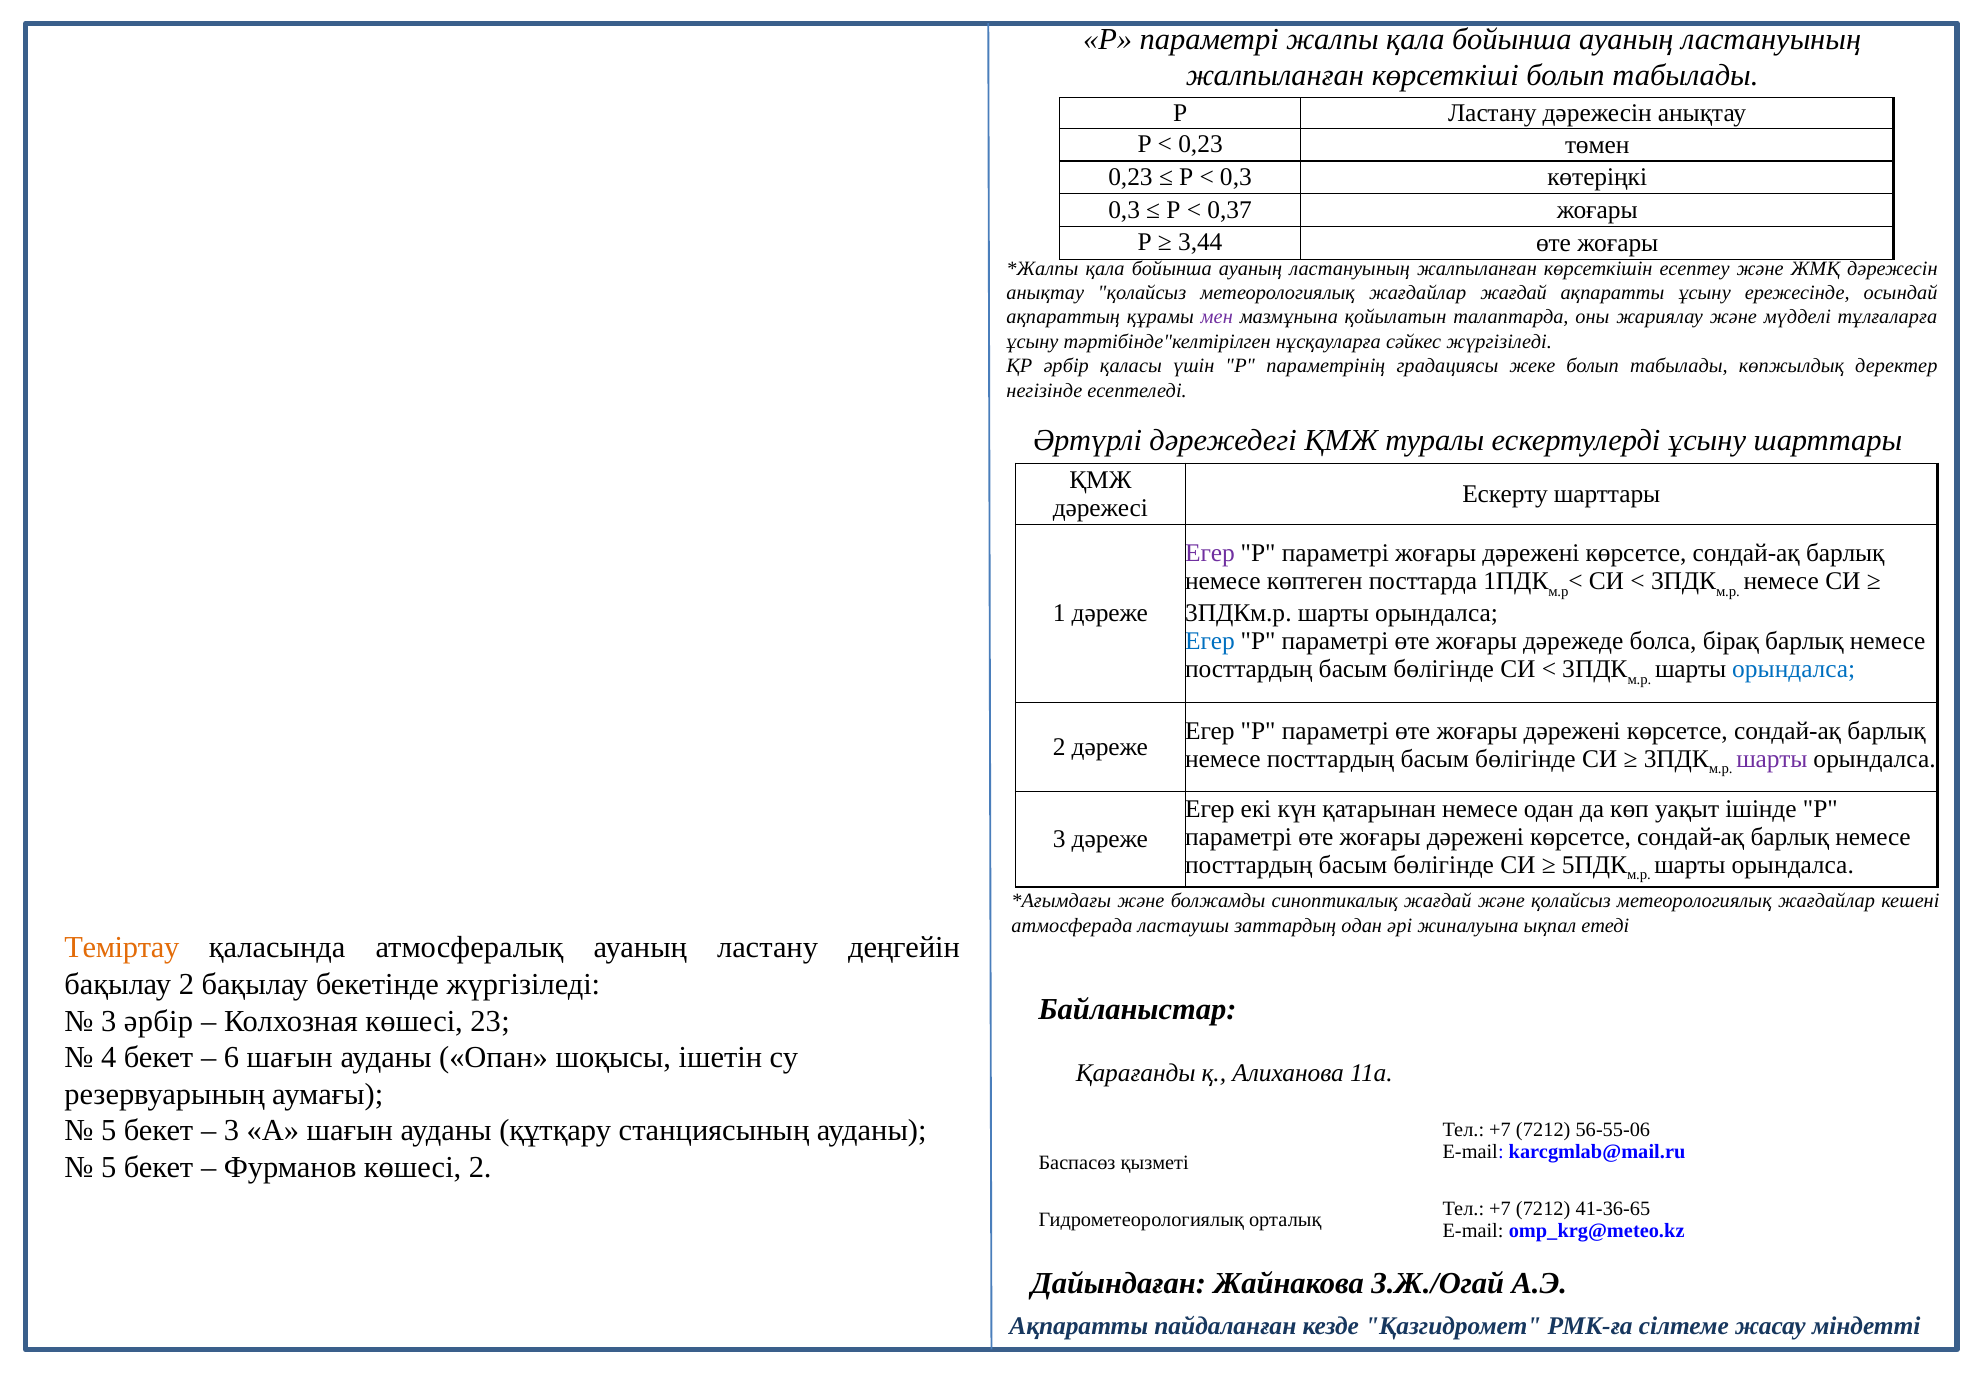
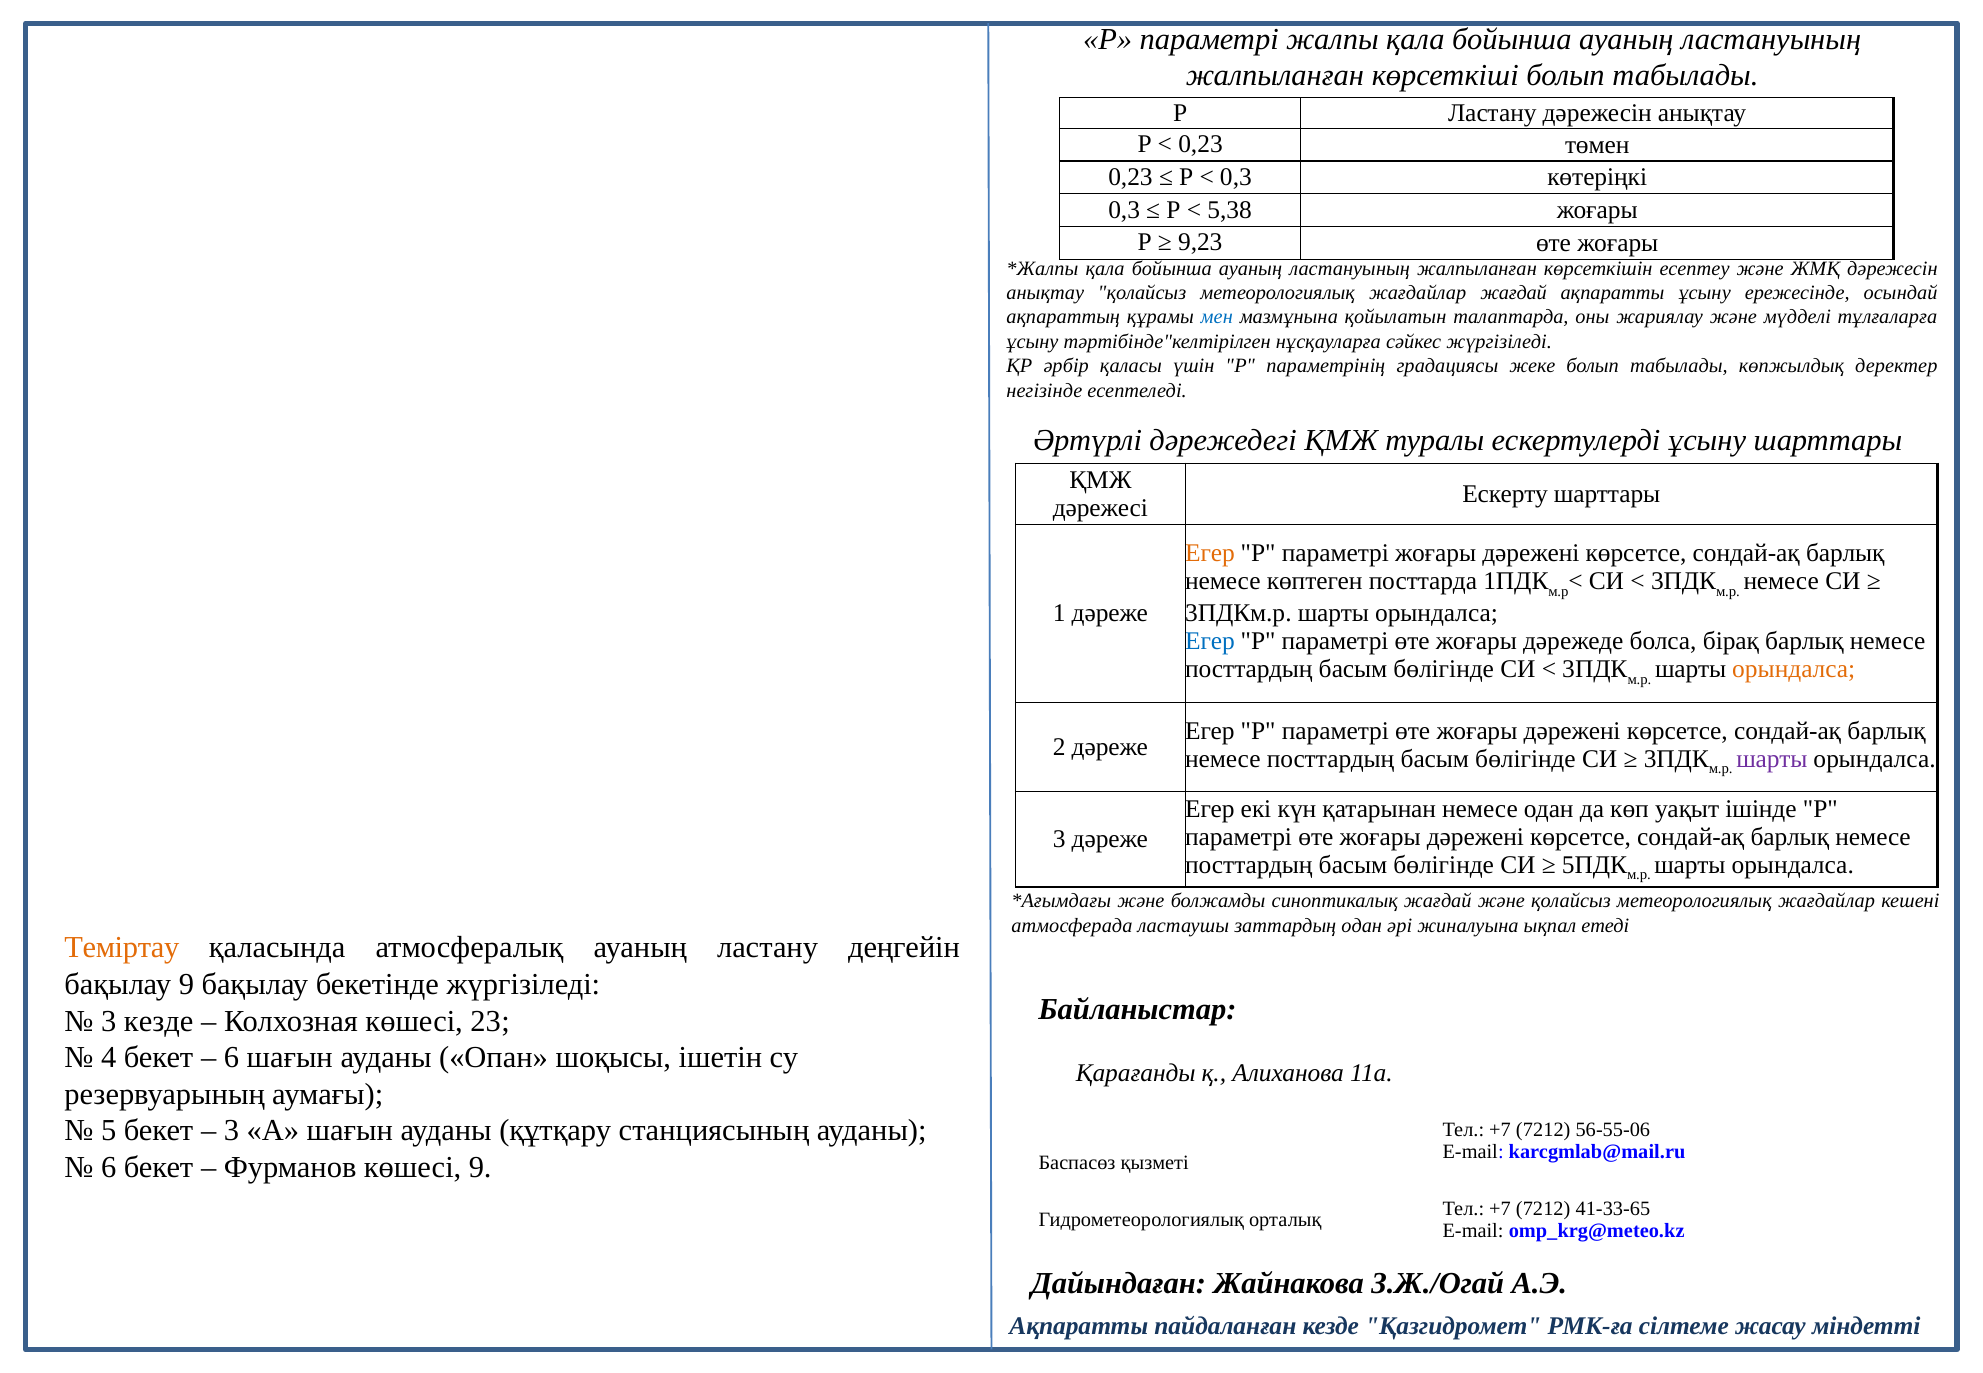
0,37: 0,37 -> 5,38
3,44: 3,44 -> 9,23
мен colour: purple -> blue
Егер at (1210, 553) colour: purple -> orange
орындалса at (1794, 669) colour: blue -> orange
бақылау 2: 2 -> 9
3 әрбір: әрбір -> кезде
5 at (109, 1167): 5 -> 6
көшесі 2: 2 -> 9
41-36-65: 41-36-65 -> 41-33-65
